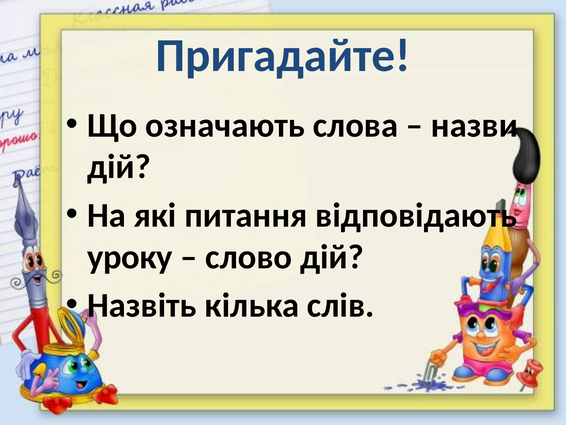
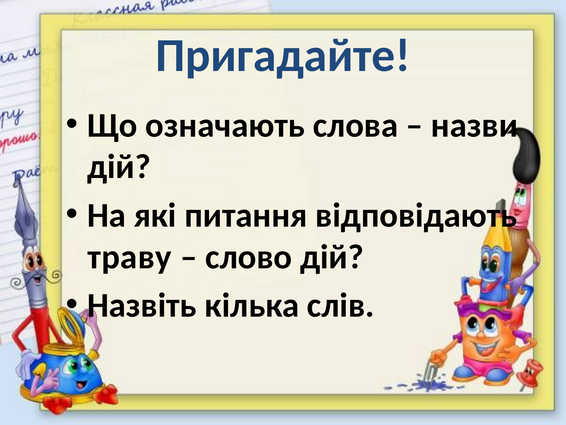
уроку: уроку -> траву
